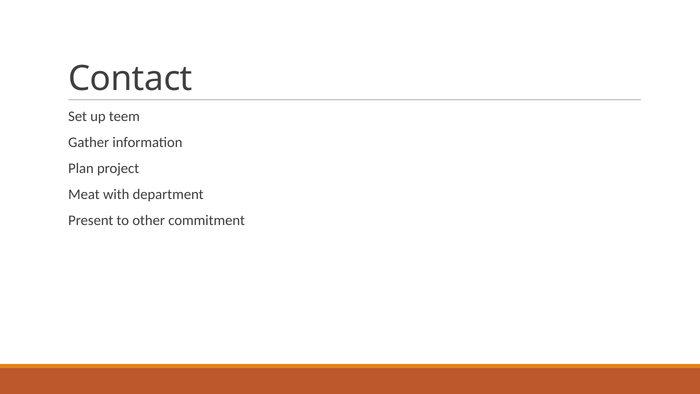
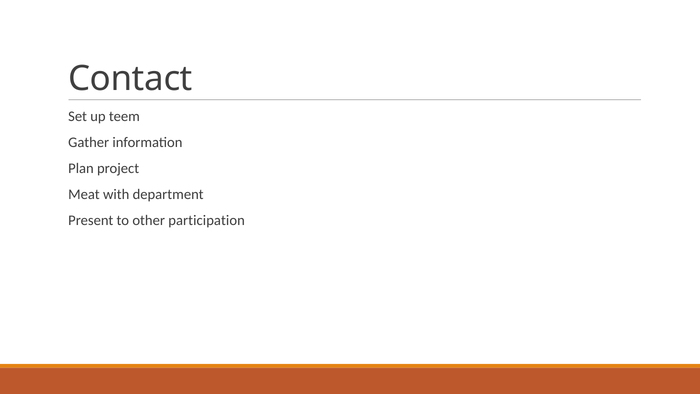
commitment: commitment -> participation
